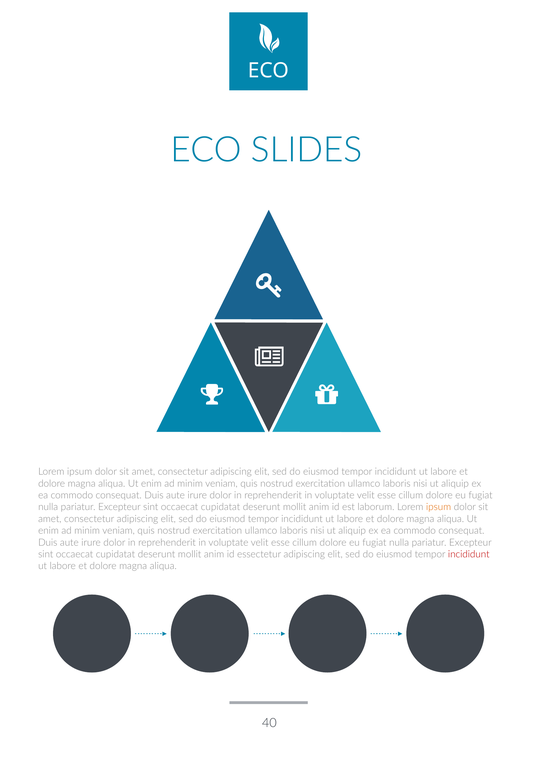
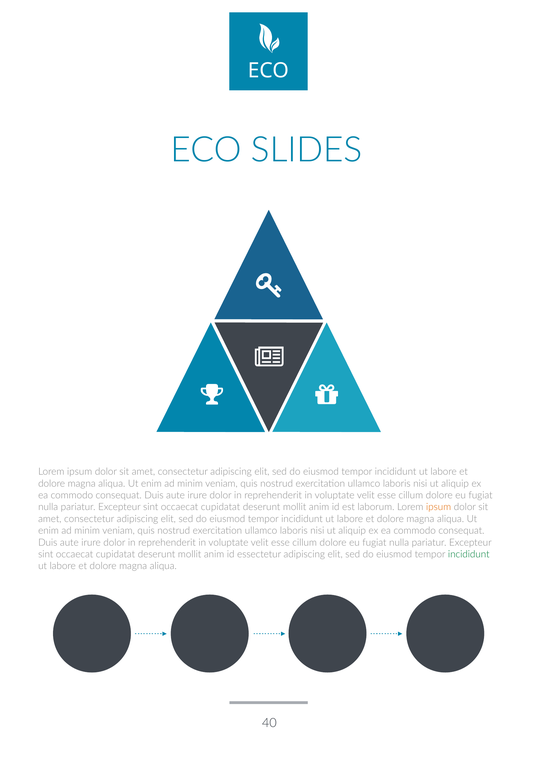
incididunt at (469, 554) colour: red -> green
